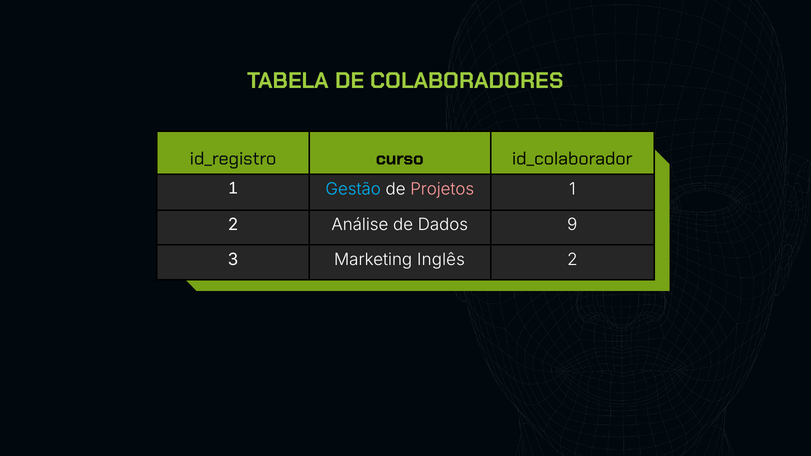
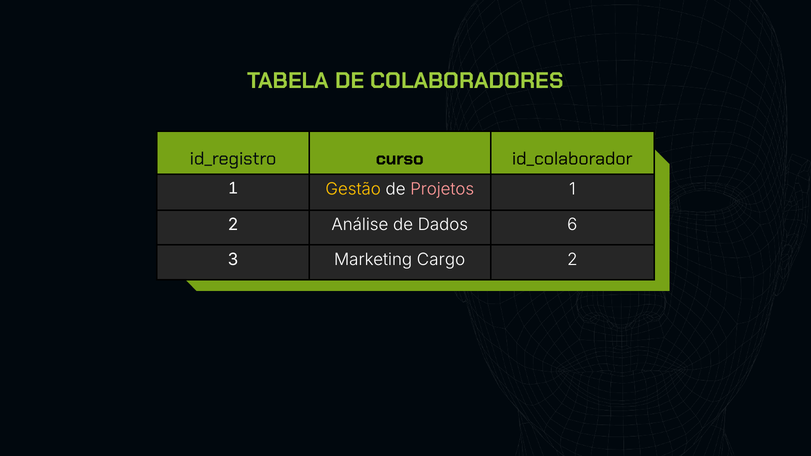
Gestão colour: light blue -> yellow
9: 9 -> 6
Inglês: Inglês -> Cargo
